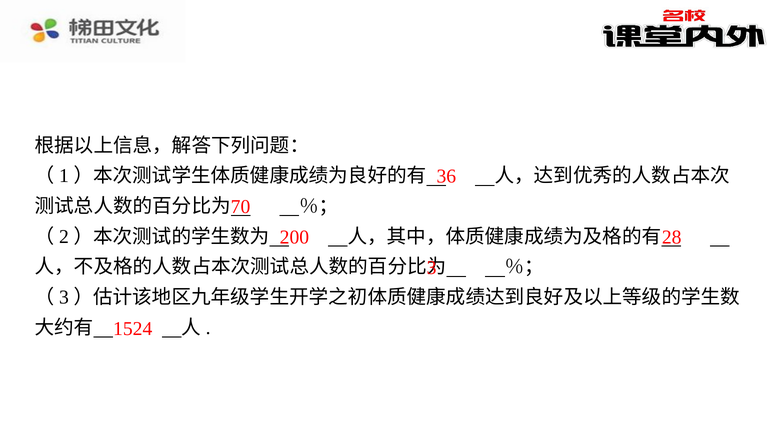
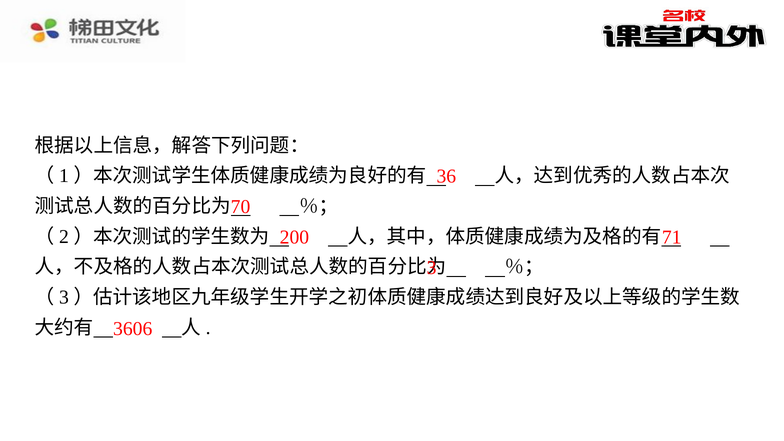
28: 28 -> 71
1524: 1524 -> 3606
